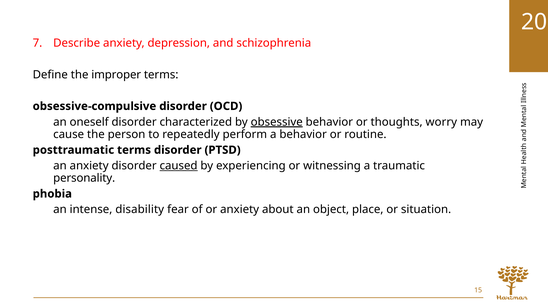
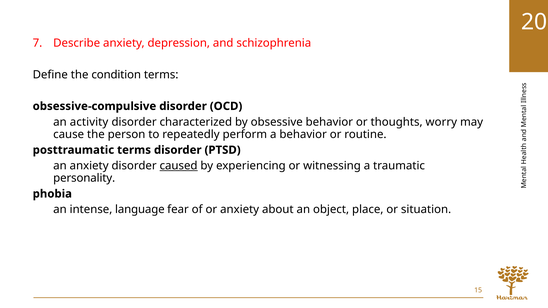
improper: improper -> condition
oneself: oneself -> activity
obsessive underline: present -> none
disability: disability -> language
